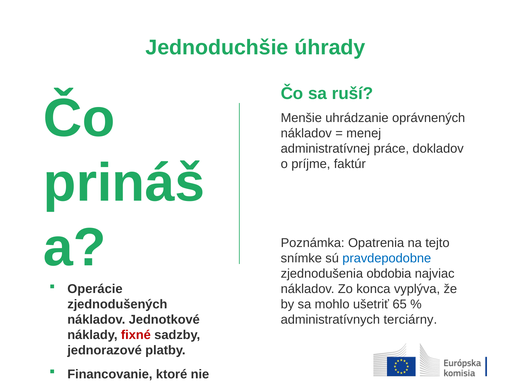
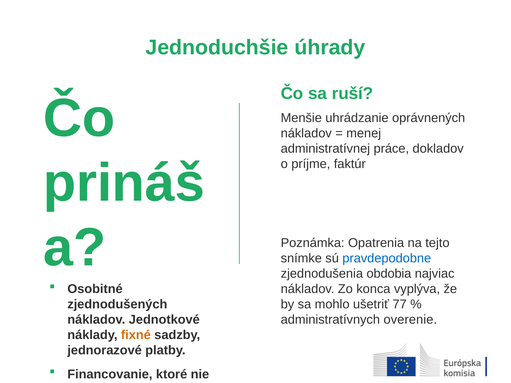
Operácie: Operácie -> Osobitné
65: 65 -> 77
terciárny: terciárny -> overenie
fixné colour: red -> orange
